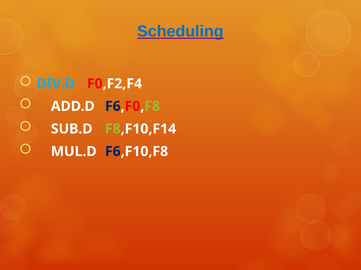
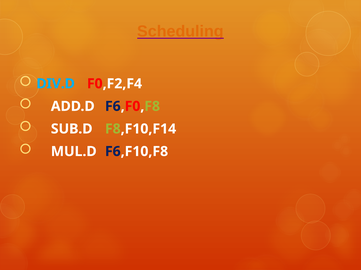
Scheduling colour: blue -> orange
